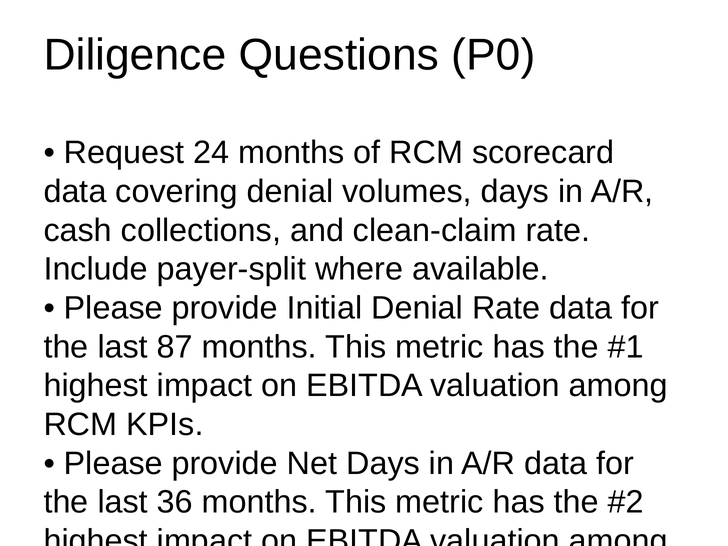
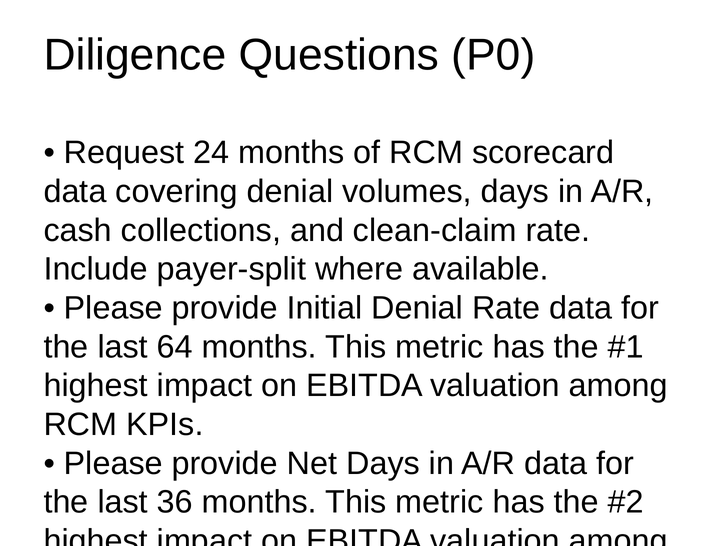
87: 87 -> 64
